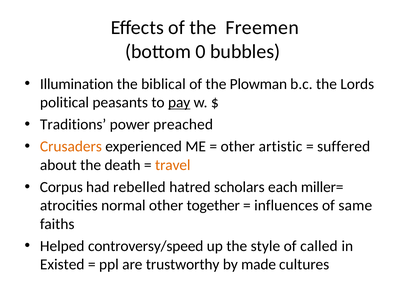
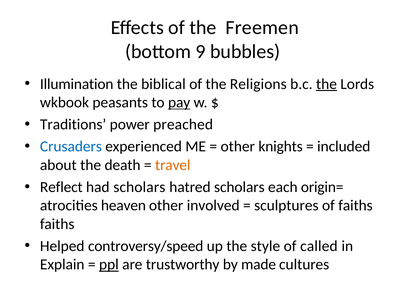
0: 0 -> 9
Plowman: Plowman -> Religions
the at (326, 84) underline: none -> present
political: political -> wkbook
Crusaders colour: orange -> blue
artistic: artistic -> knights
suffered: suffered -> included
Corpus: Corpus -> Reflect
had rebelled: rebelled -> scholars
miller=: miller= -> origin=
normal: normal -> heaven
together: together -> involved
influences: influences -> sculptures
of same: same -> faiths
Existed: Existed -> Explain
ppl underline: none -> present
